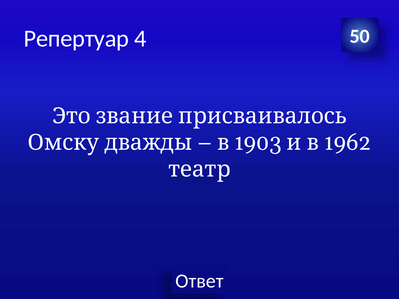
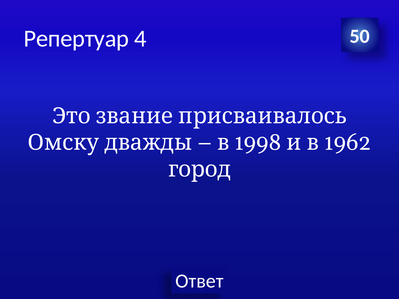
1903: 1903 -> 1998
театр: театр -> город
